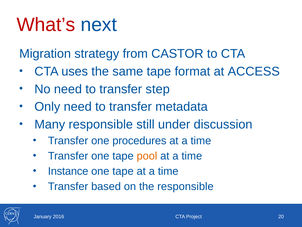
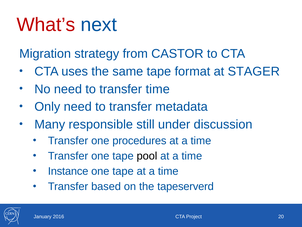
ACCESS: ACCESS -> STAGER
transfer step: step -> time
pool colour: orange -> black
the responsible: responsible -> tapeserverd
